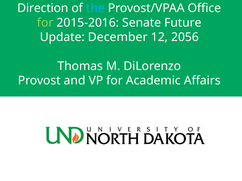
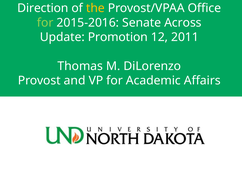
the colour: light blue -> yellow
Future: Future -> Across
December: December -> Promotion
2056: 2056 -> 2011
